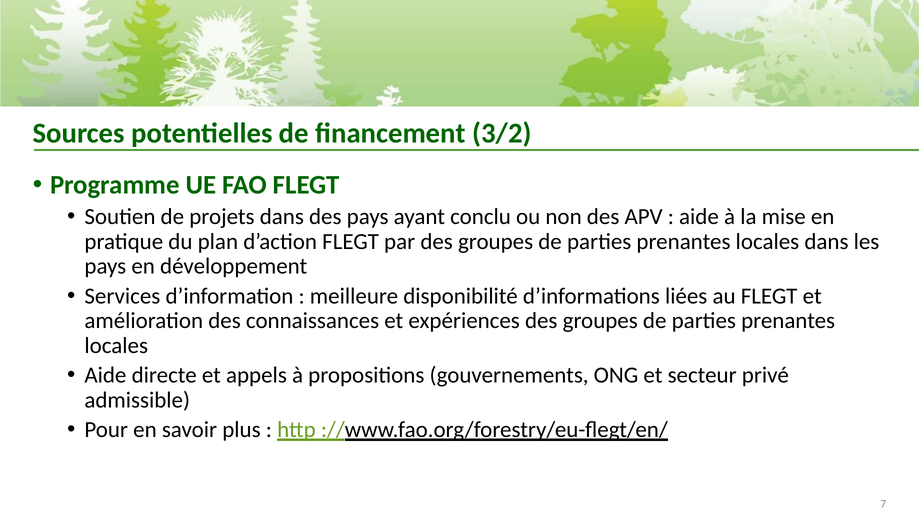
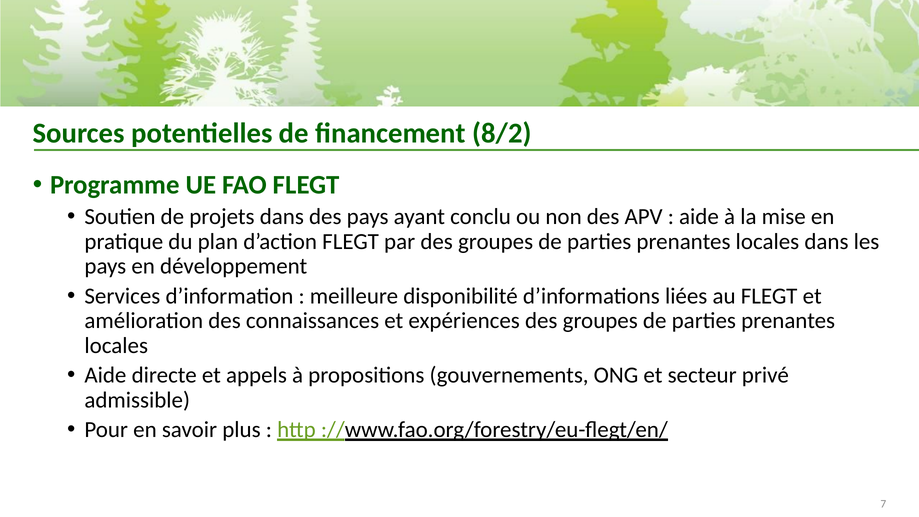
3/2: 3/2 -> 8/2
